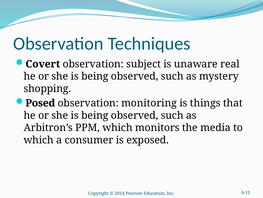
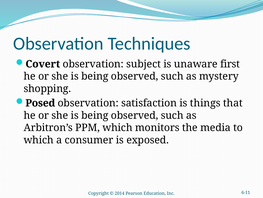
real: real -> first
monitoring: monitoring -> satisfaction
